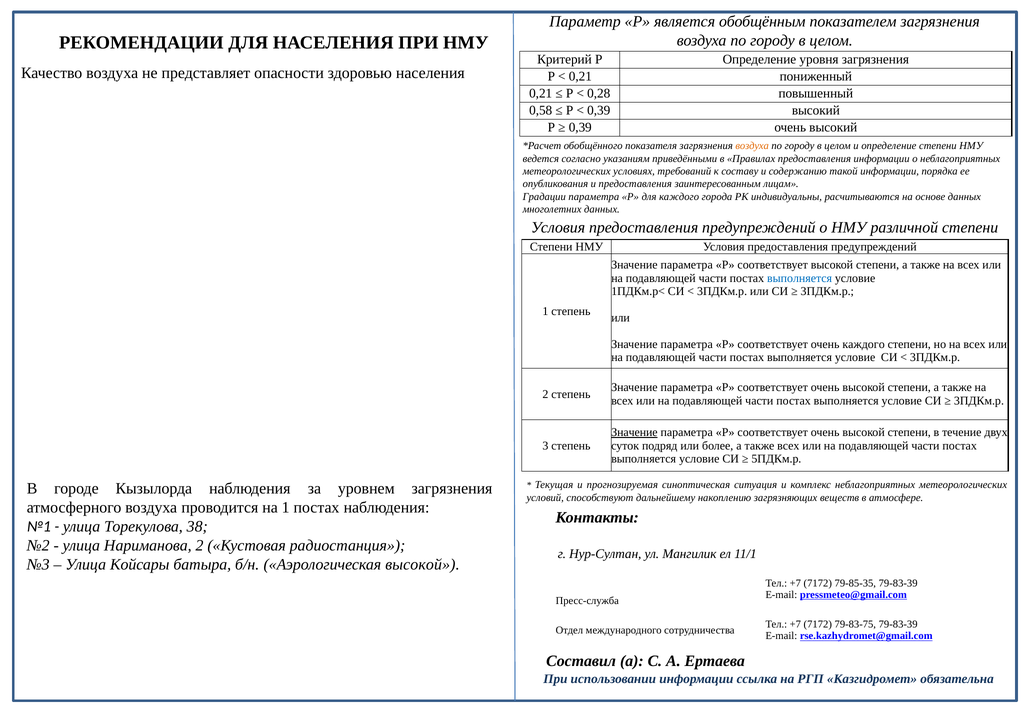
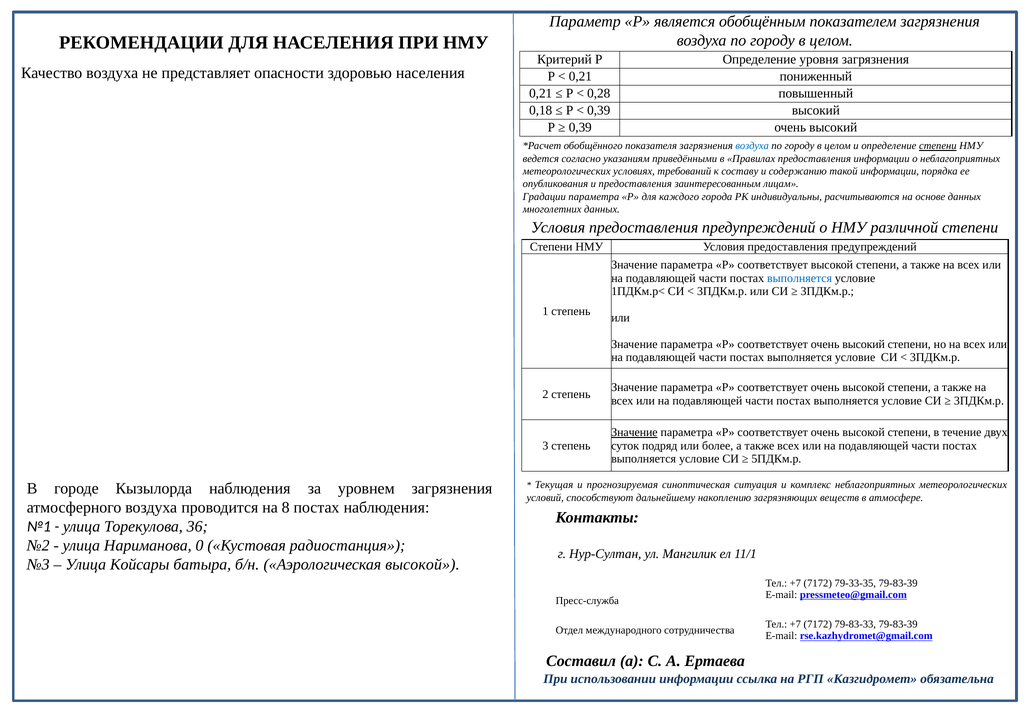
0,58: 0,58 -> 0,18
воздуха at (752, 146) colour: orange -> blue
степени at (938, 146) underline: none -> present
соответствует очень каждого: каждого -> высокий
на 1: 1 -> 8
38: 38 -> 36
Нариманова 2: 2 -> 0
79-85-35: 79-85-35 -> 79-33-35
79-83-75: 79-83-75 -> 79-83-33
